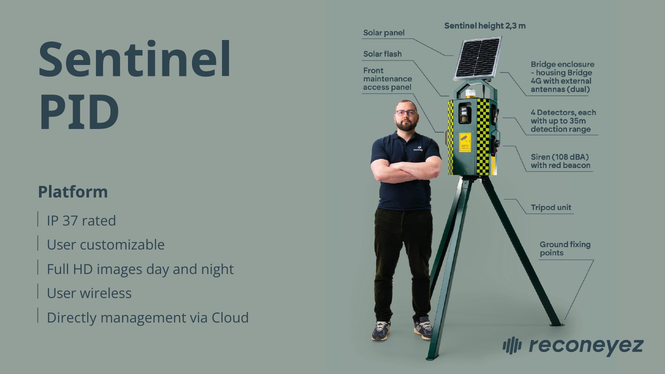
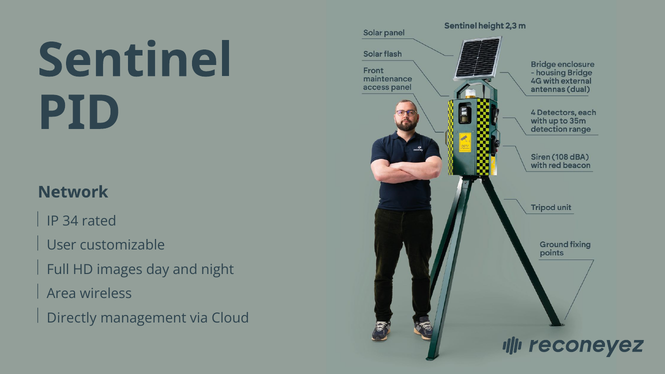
Platform: Platform -> Network
37: 37 -> 34
User at (62, 294): User -> Area
